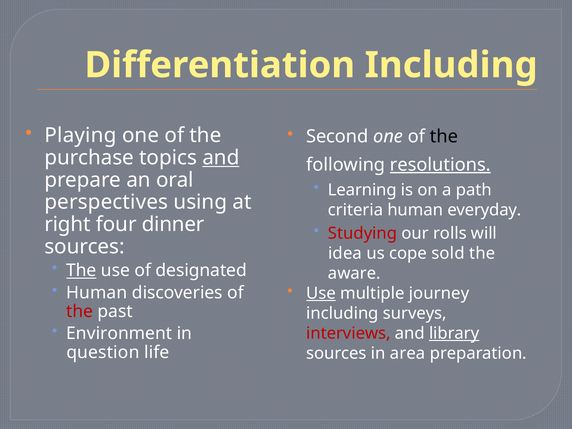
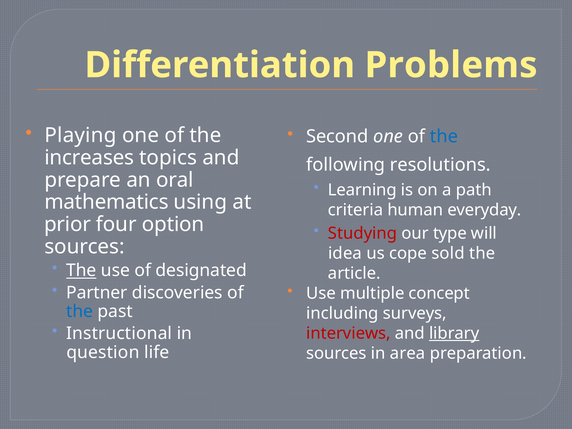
Differentiation Including: Including -> Problems
the at (444, 137) colour: black -> blue
purchase: purchase -> increases
and at (221, 158) underline: present -> none
resolutions underline: present -> none
perspectives: perspectives -> mathematics
right: right -> prior
dinner: dinner -> option
rolls: rolls -> type
aware: aware -> article
Human at (97, 293): Human -> Partner
Use at (321, 293) underline: present -> none
journey: journey -> concept
the at (80, 311) colour: red -> blue
Environment: Environment -> Instructional
